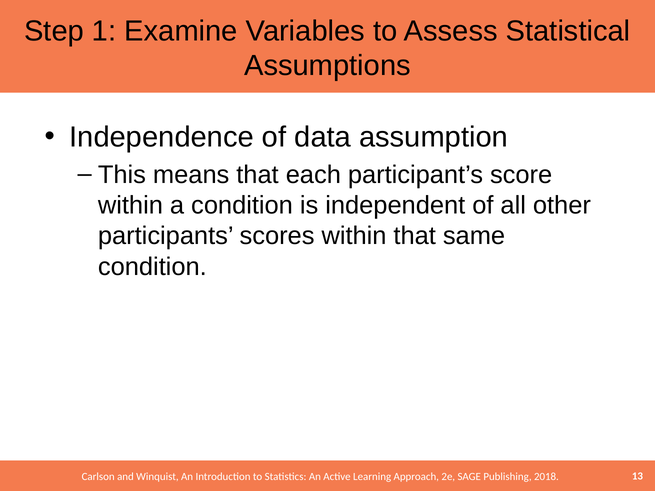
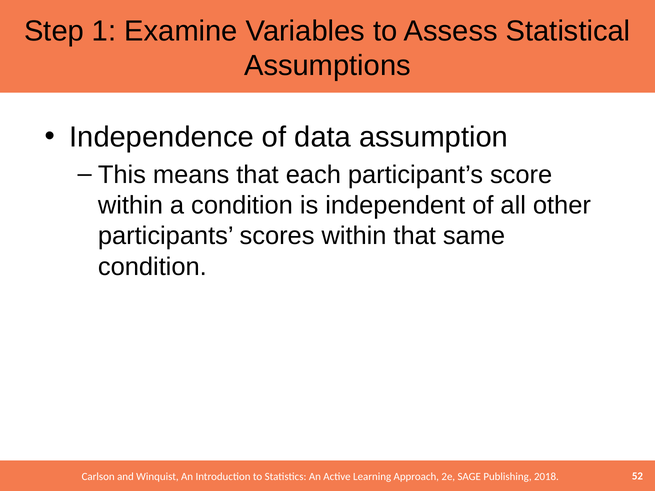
13: 13 -> 52
